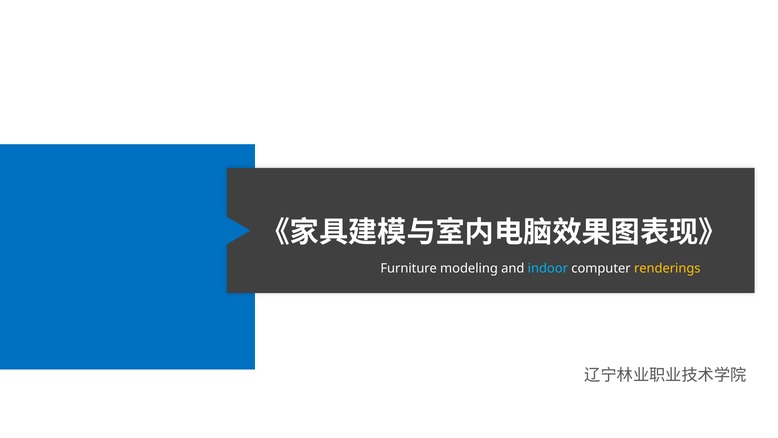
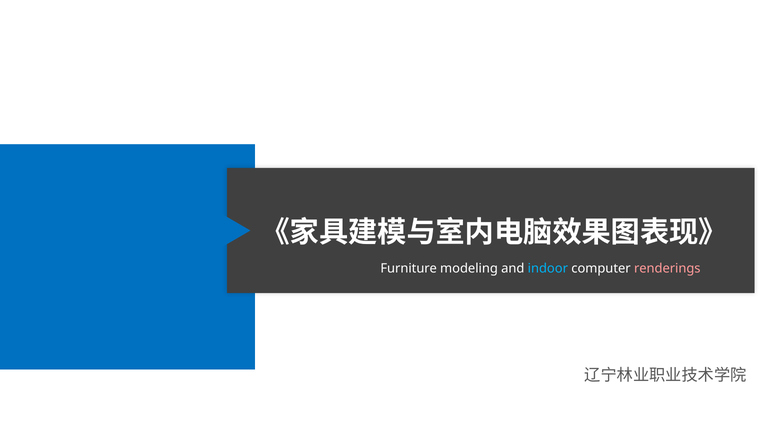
renderings colour: yellow -> pink
